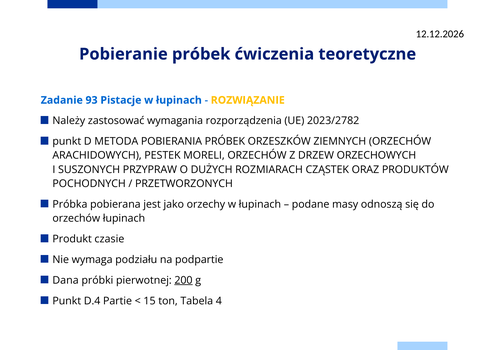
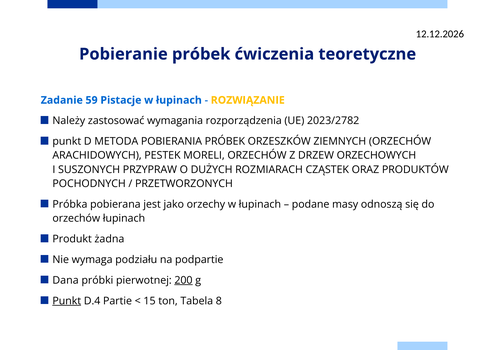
93: 93 -> 59
czasie: czasie -> żadna
Punkt at (67, 301) underline: none -> present
4: 4 -> 8
